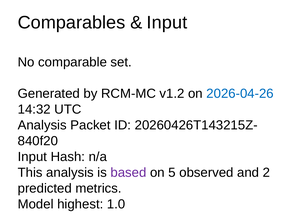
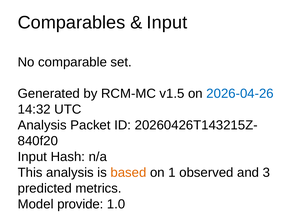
v1.2: v1.2 -> v1.5
based colour: purple -> orange
5: 5 -> 1
2: 2 -> 3
highest: highest -> provide
